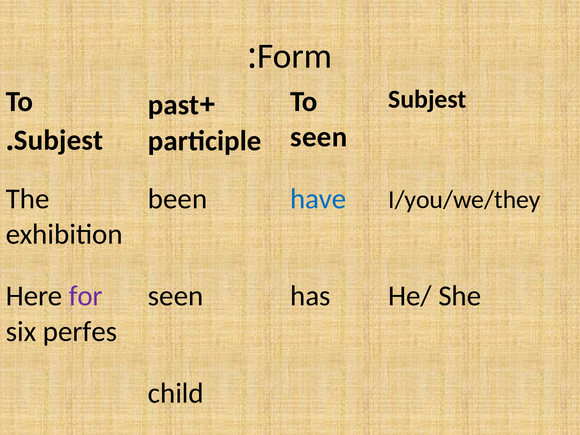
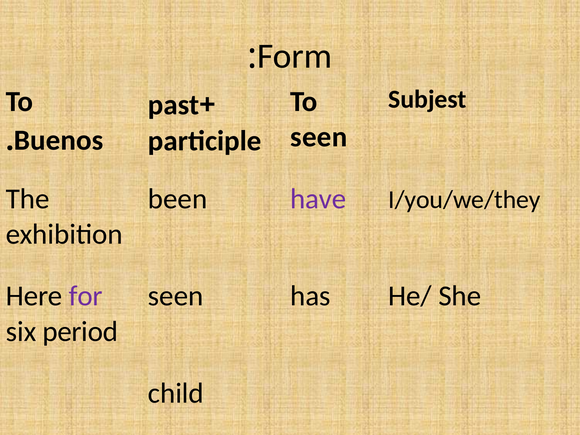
Subjest at (59, 140): Subjest -> Buenos
have colour: blue -> purple
perfes: perfes -> period
